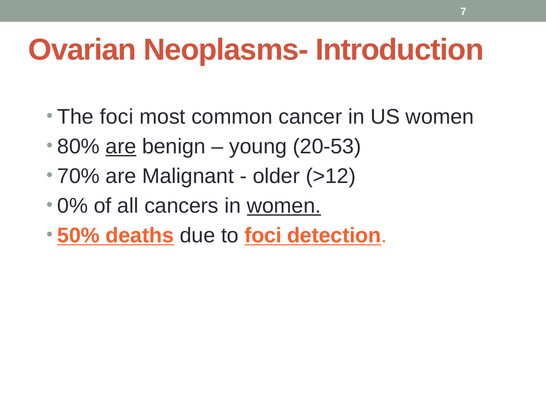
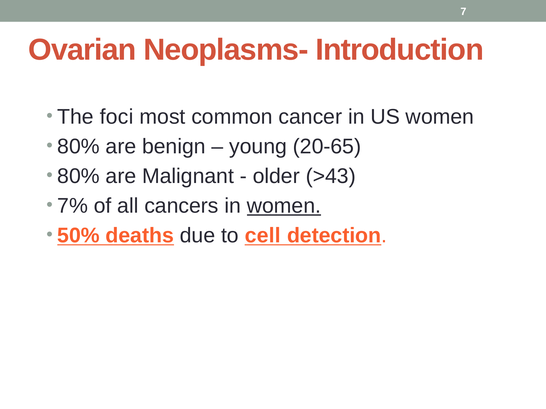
are at (121, 147) underline: present -> none
20-53: 20-53 -> 20-65
70% at (79, 176): 70% -> 80%
>12: >12 -> >43
0%: 0% -> 7%
to foci: foci -> cell
